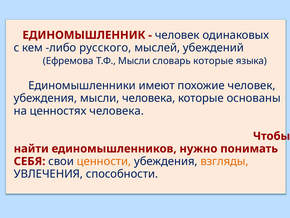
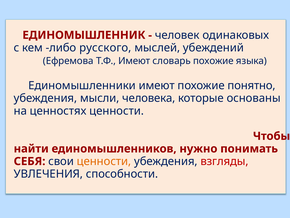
Т.Ф Мысли: Мысли -> Имеют
словарь которые: которые -> похожие
похожие человек: человек -> понятно
ценностях человека: человека -> ценности
взгляды colour: orange -> red
